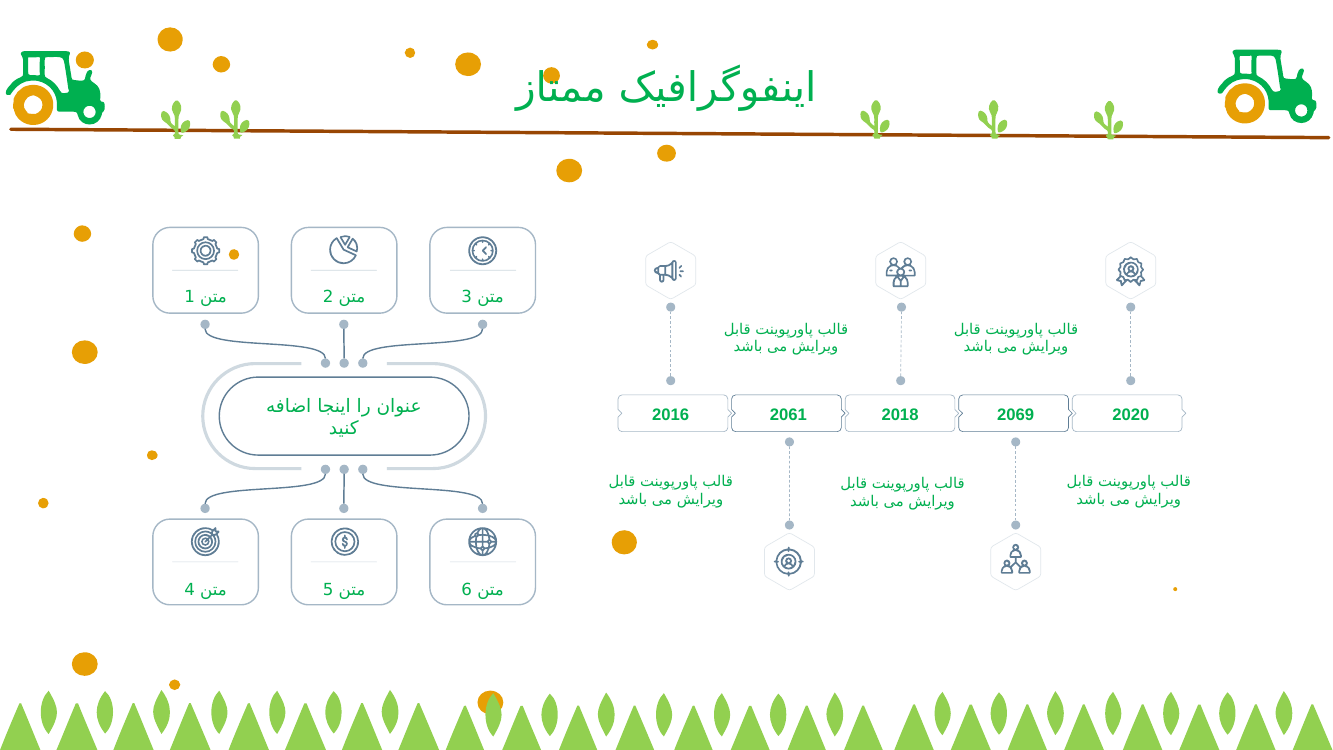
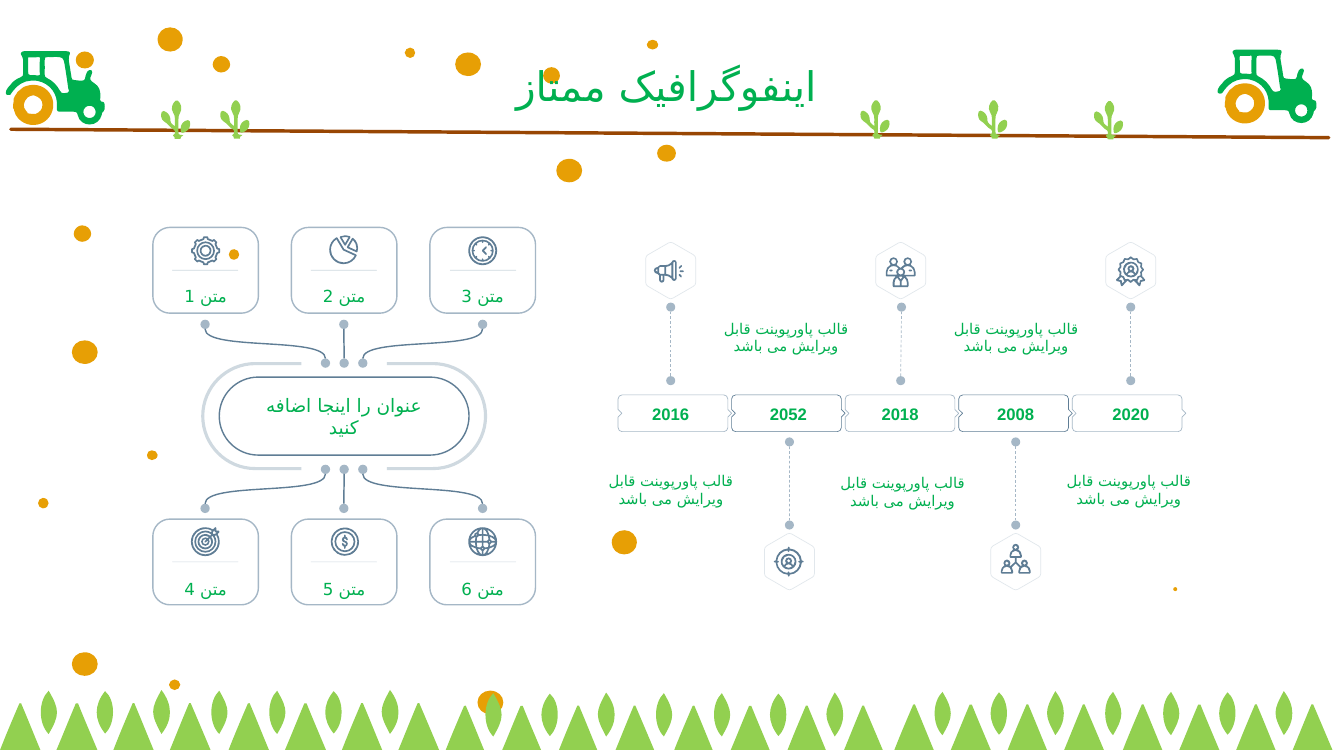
2061: 2061 -> 2052
2069: 2069 -> 2008
